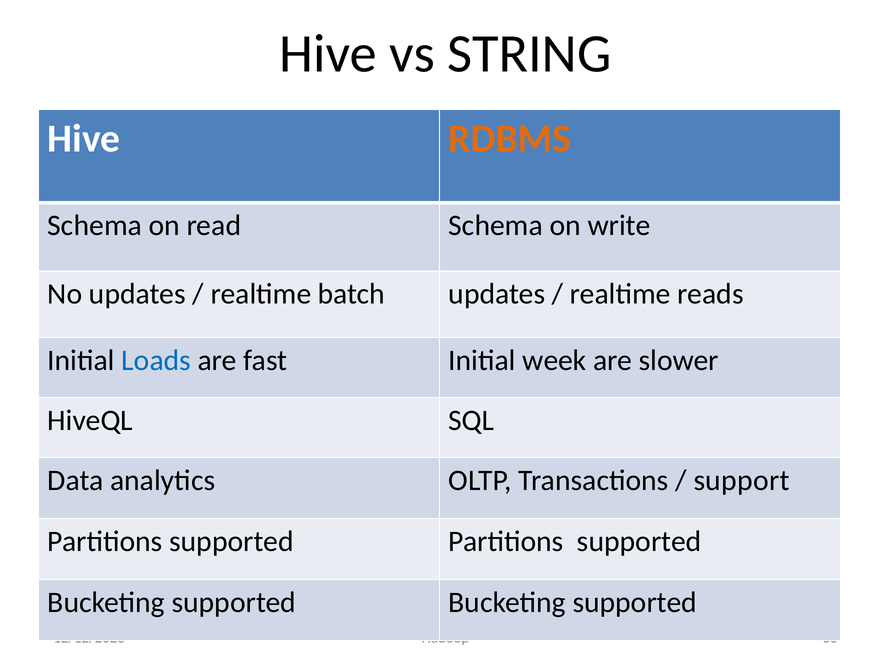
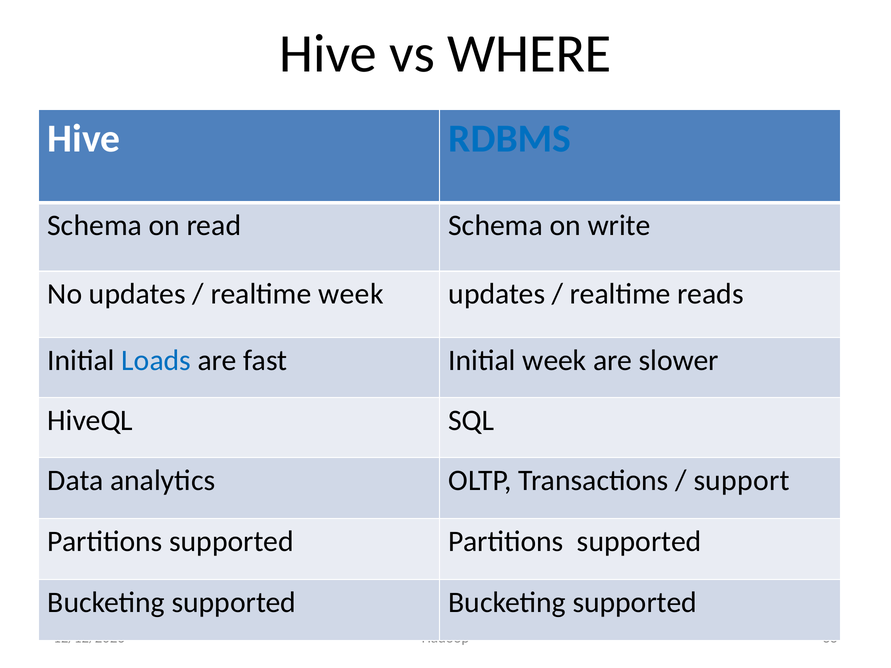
STRING: STRING -> WHERE
RDBMS colour: orange -> blue
realtime batch: batch -> week
